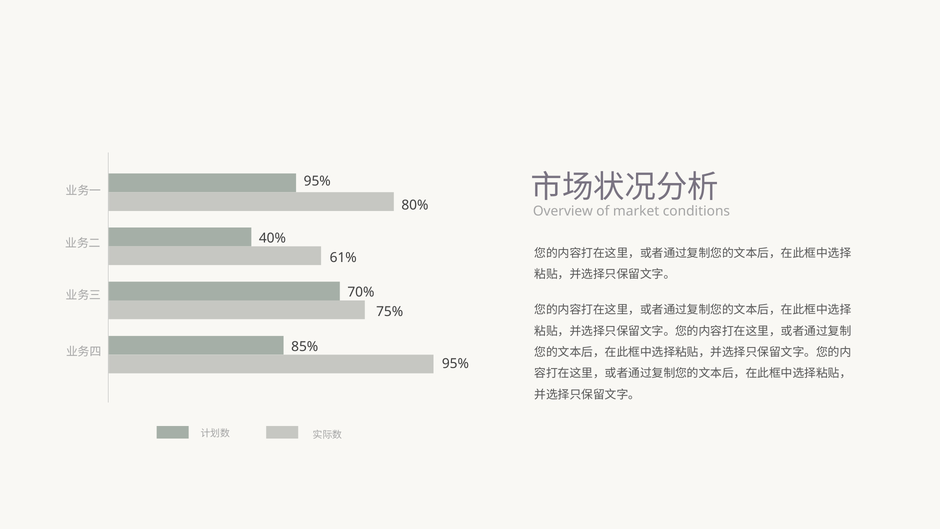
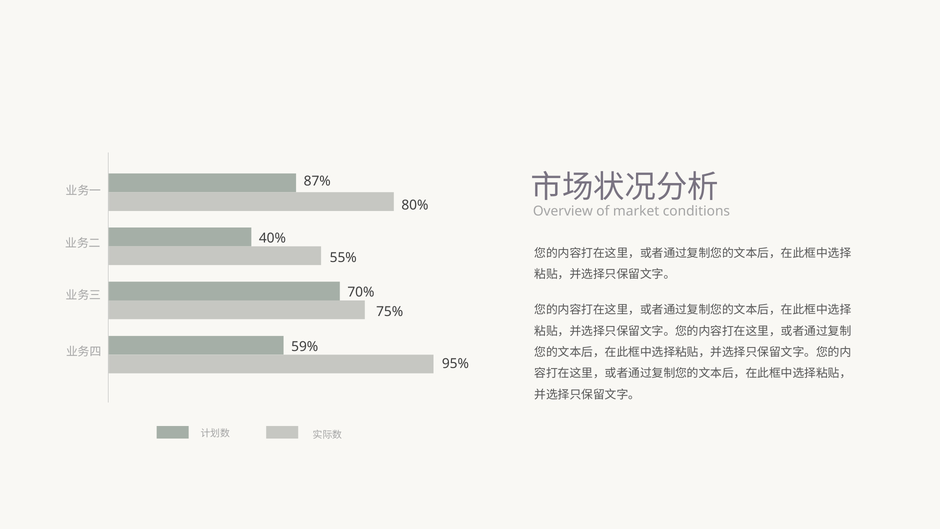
95% at (317, 181): 95% -> 87%
61%: 61% -> 55%
85%: 85% -> 59%
